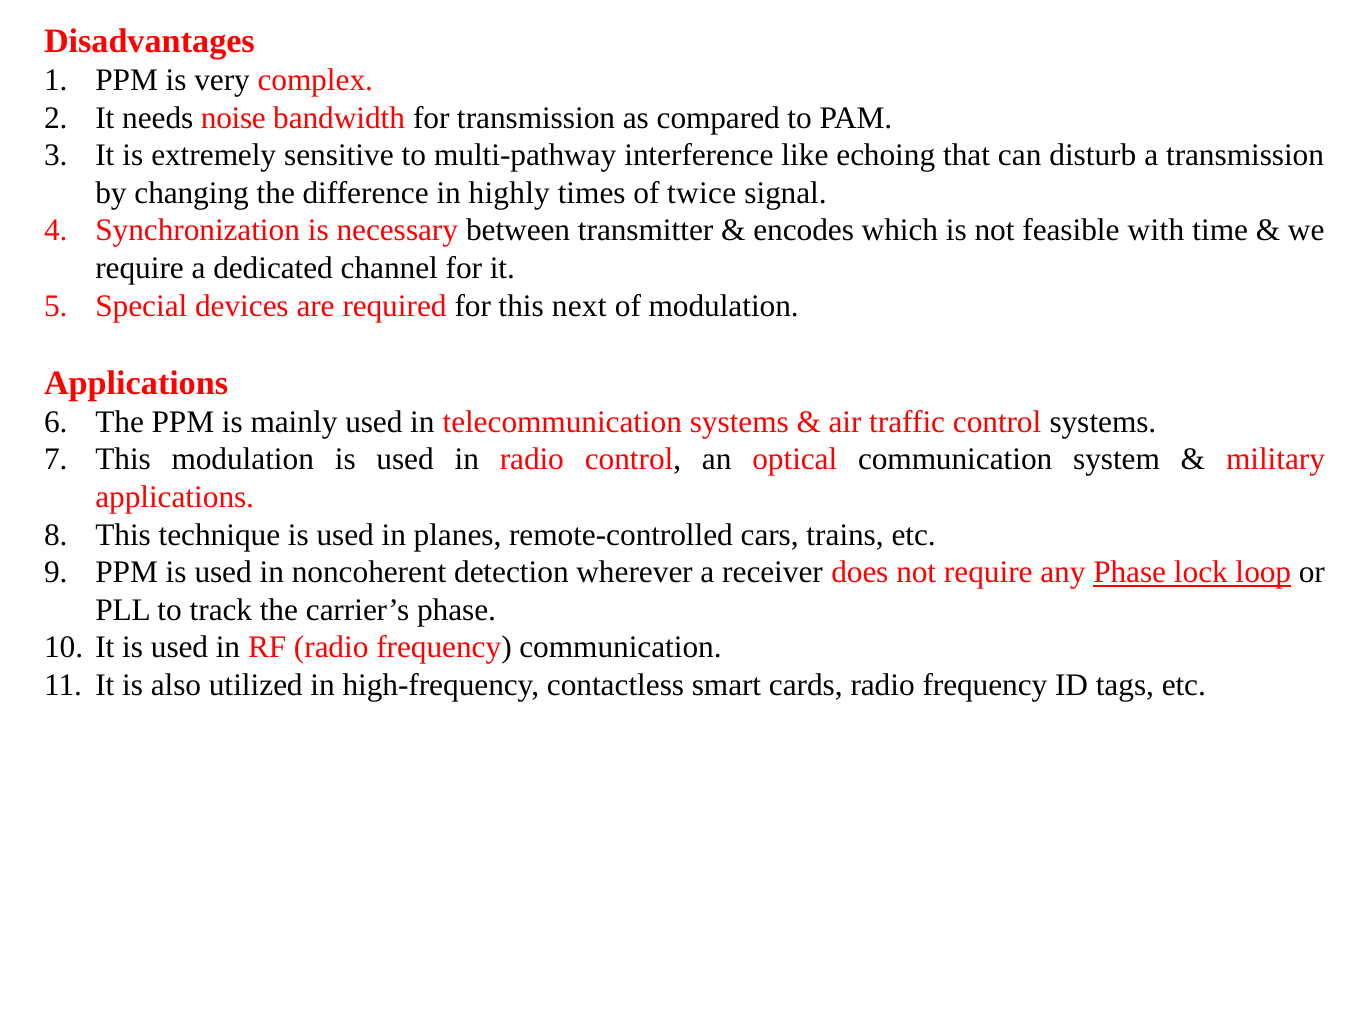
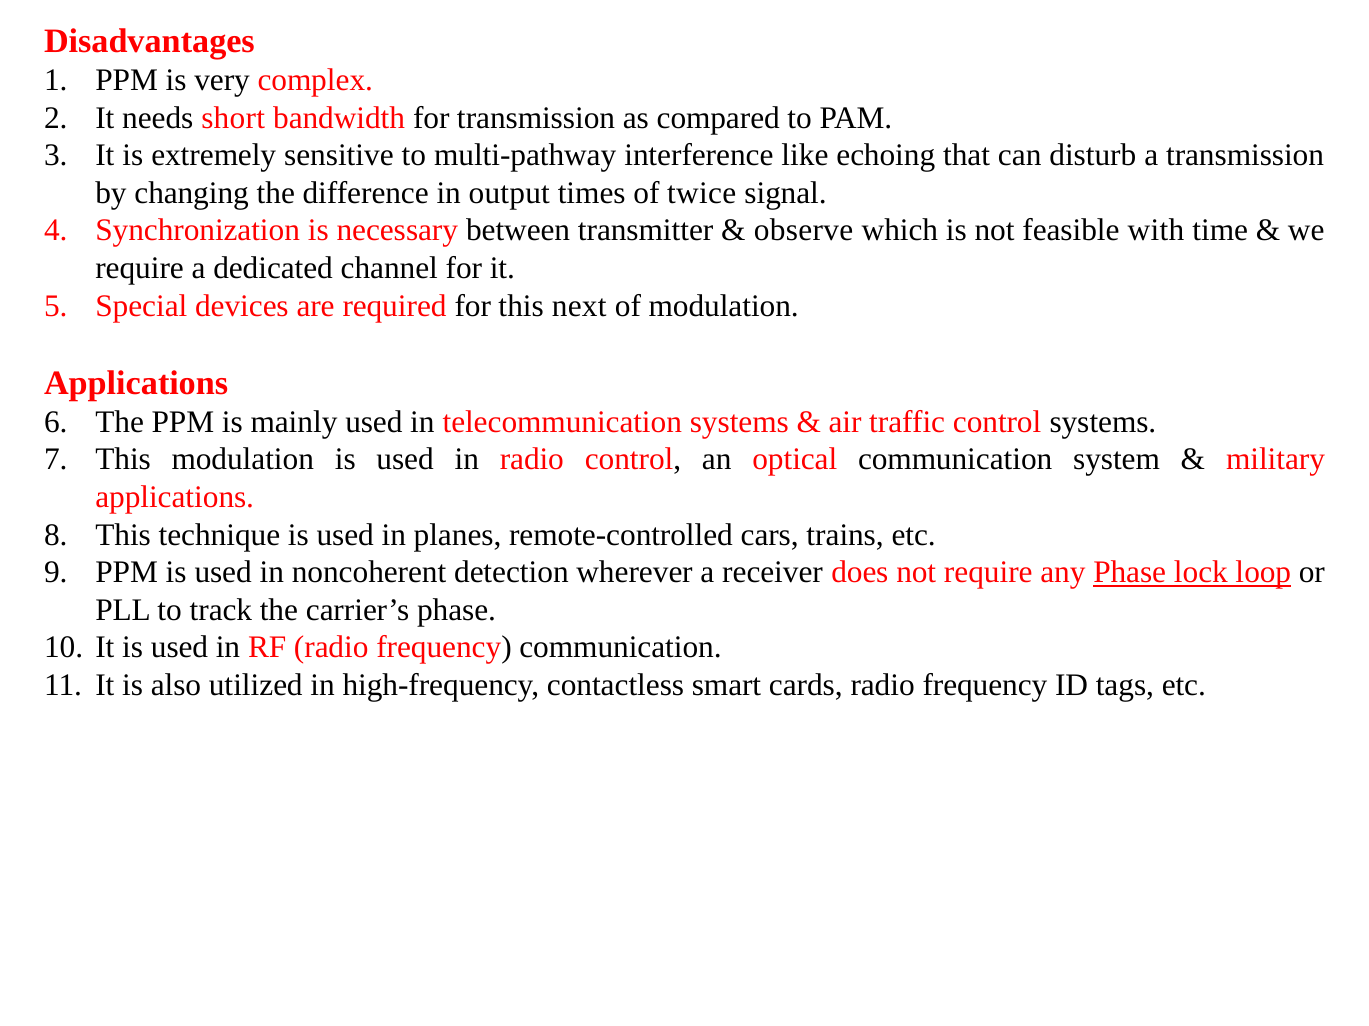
noise: noise -> short
highly: highly -> output
encodes: encodes -> observe
